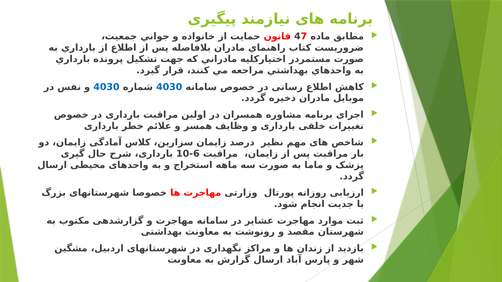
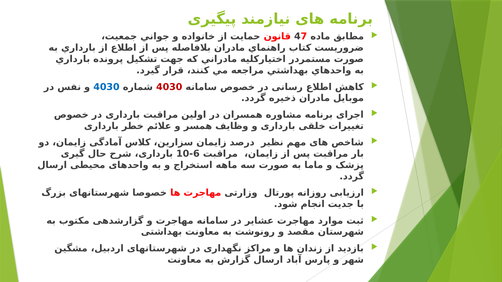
4030 at (169, 87) colour: blue -> red
